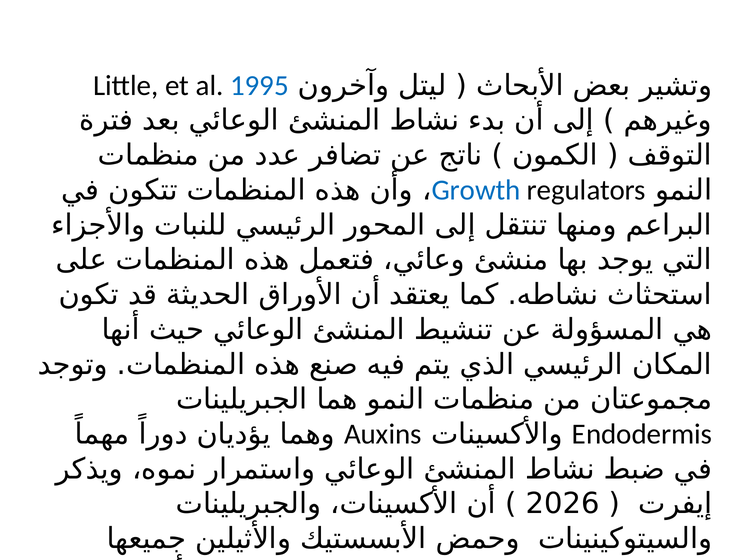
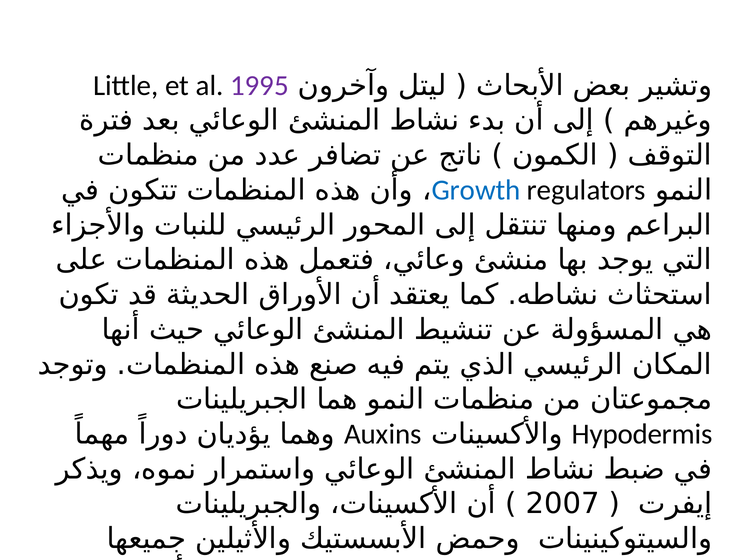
1995 colour: blue -> purple
Endodermis: Endodermis -> Hypodermis
2026: 2026 -> 2007
